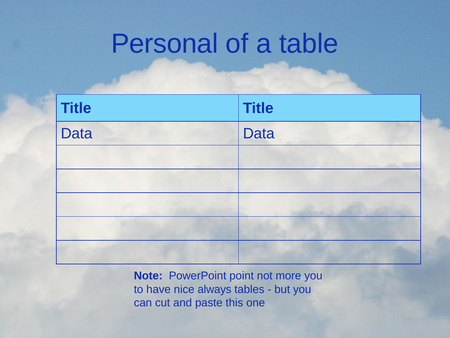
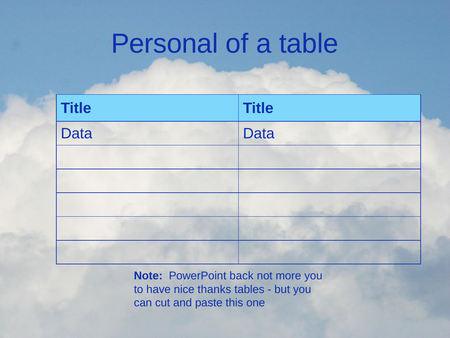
point: point -> back
always: always -> thanks
